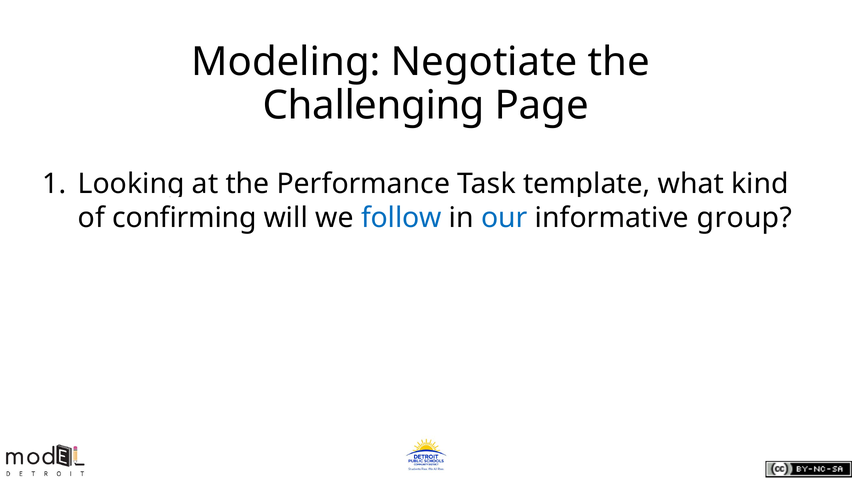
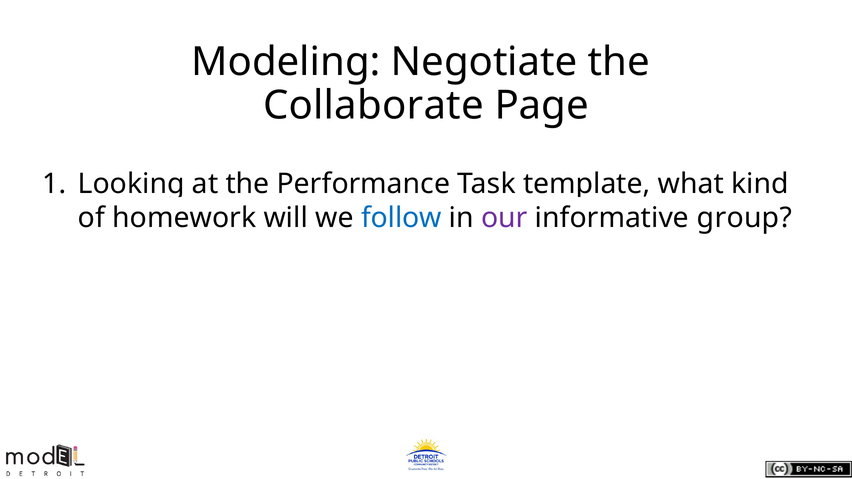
Challenging: Challenging -> Collaborate
confirming: confirming -> homework
our colour: blue -> purple
